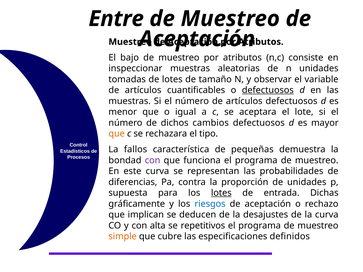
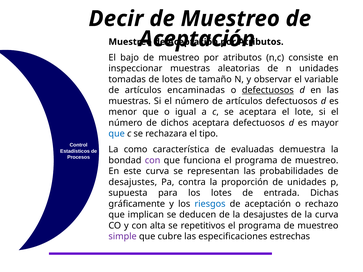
Entre: Entre -> Decir
cuantificables: cuantificables -> encaminadas
dichos cambios: cambios -> aceptara
que at (117, 134) colour: orange -> blue
fallos: fallos -> como
pequeñas: pequeñas -> evaluadas
diferencias at (133, 182): diferencias -> desajustes
lotes at (221, 193) underline: present -> none
simple colour: orange -> purple
definidos: definidos -> estrechas
